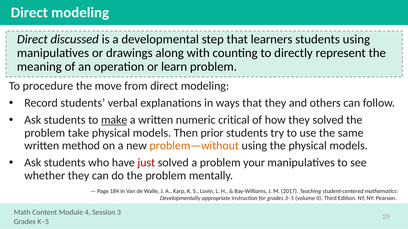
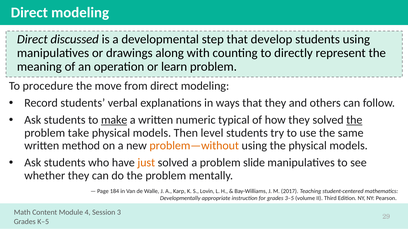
learners: learners -> develop
critical: critical -> typical
the at (354, 120) underline: none -> present
prior: prior -> level
just colour: red -> orange
your: your -> slide
